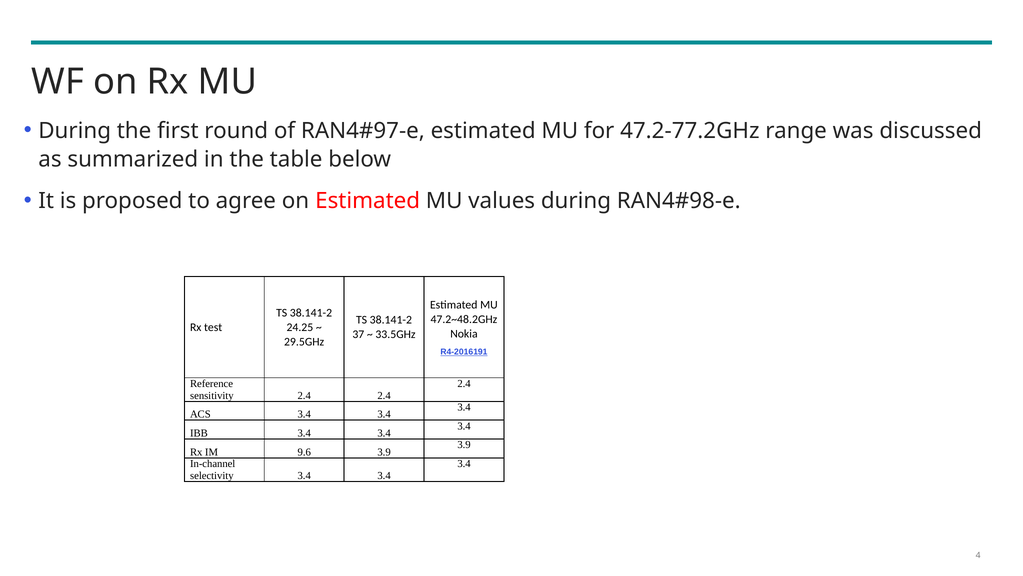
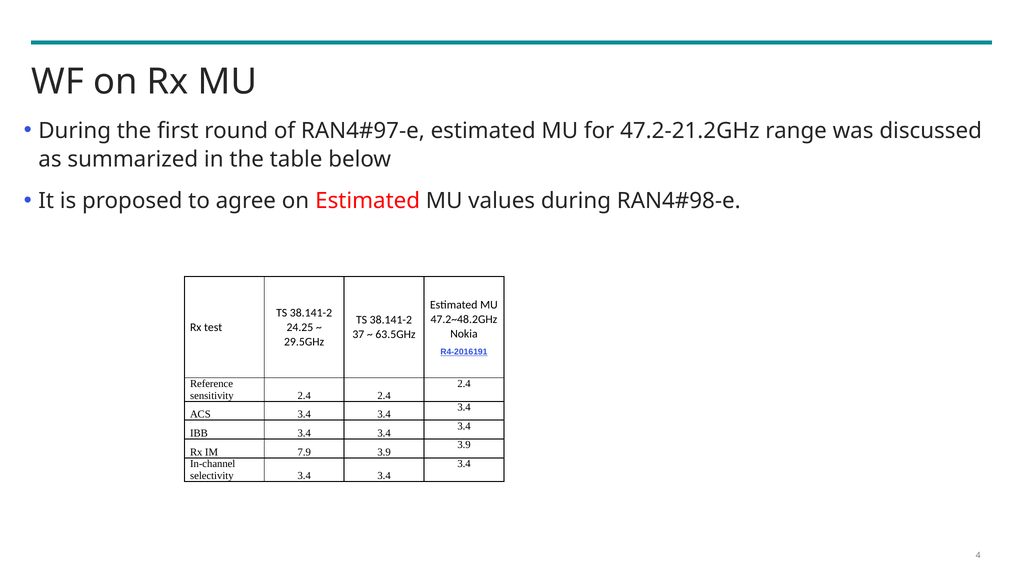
47.2-77.2GHz: 47.2-77.2GHz -> 47.2-21.2GHz
33.5GHz: 33.5GHz -> 63.5GHz
9.6: 9.6 -> 7.9
